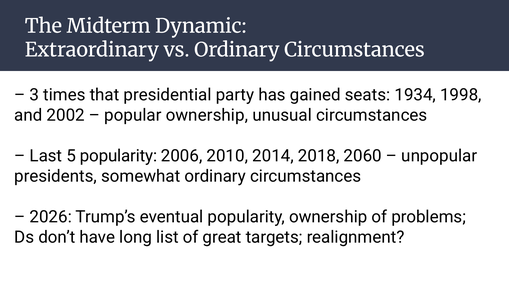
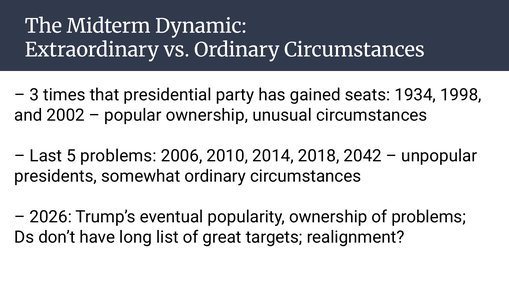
5 popularity: popularity -> problems
2060: 2060 -> 2042
